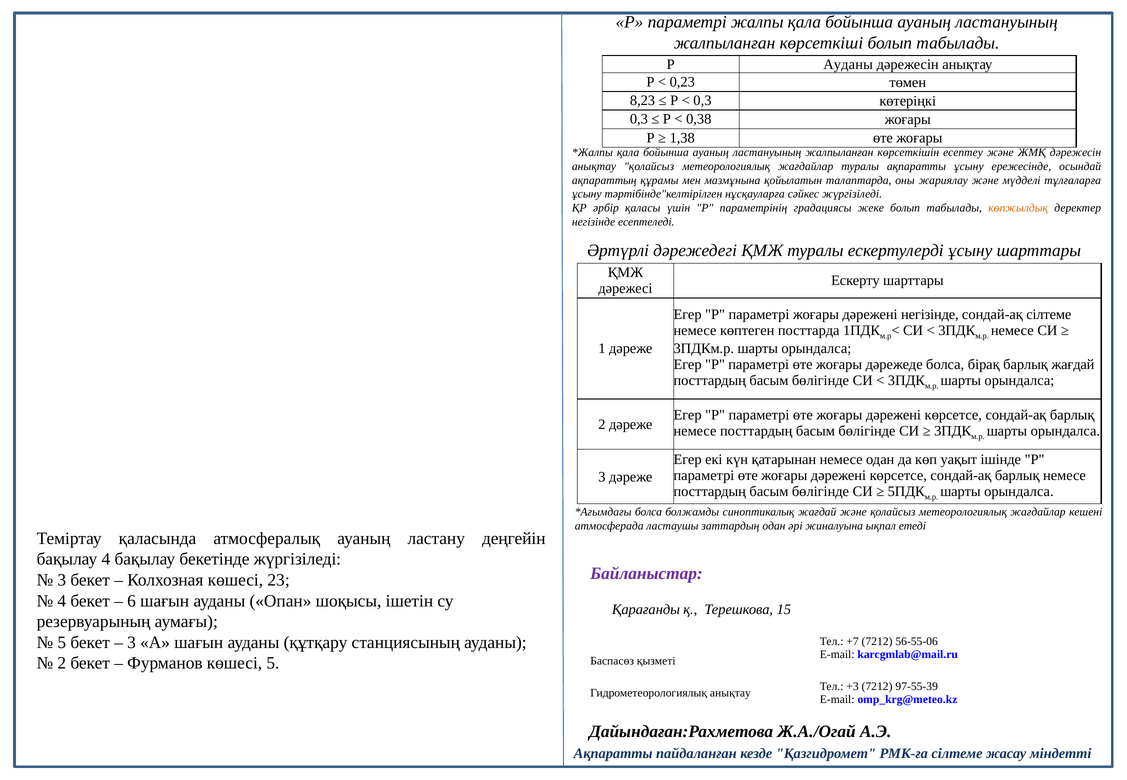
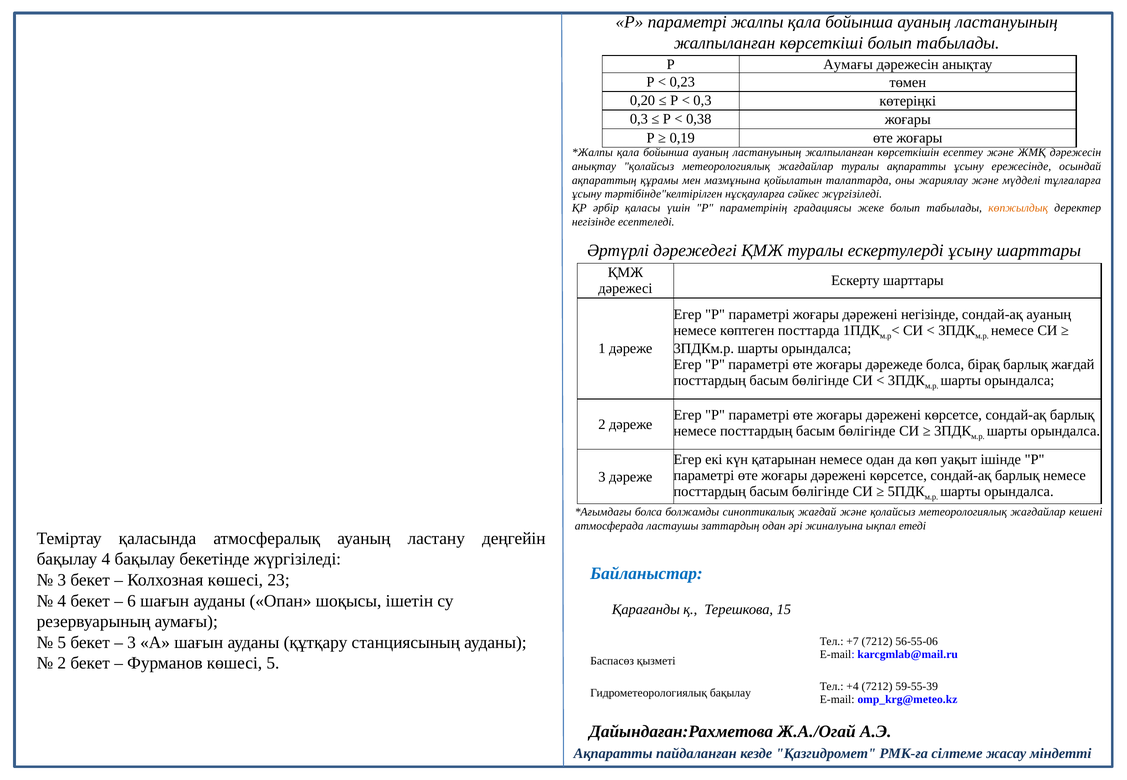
Р Ауданы: Ауданы -> Аумағы
8,23: 8,23 -> 0,20
1,38: 1,38 -> 0,19
сондай-ақ сілтеме: сілтеме -> ауаның
Байланыстар colour: purple -> blue
+3: +3 -> +4
97-55-39: 97-55-39 -> 59-55-39
Гидрометеорологиялық анықтау: анықтау -> бақылау
